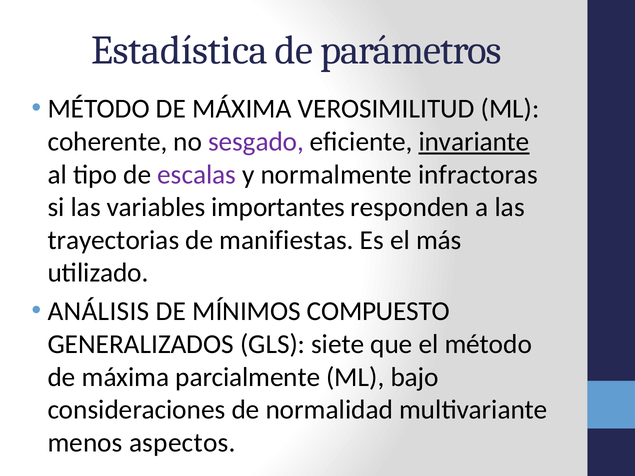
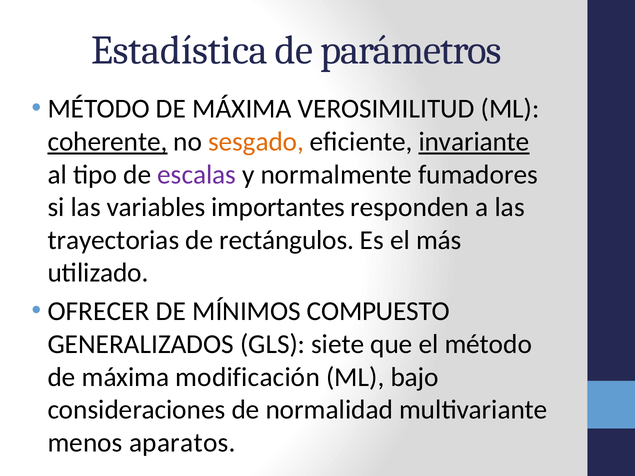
coherente underline: none -> present
sesgado colour: purple -> orange
infractoras: infractoras -> fumadores
manifiestas: manifiestas -> rectángulos
ANÁLISIS: ANÁLISIS -> OFRECER
parcialmente: parcialmente -> modificación
aspectos: aspectos -> aparatos
